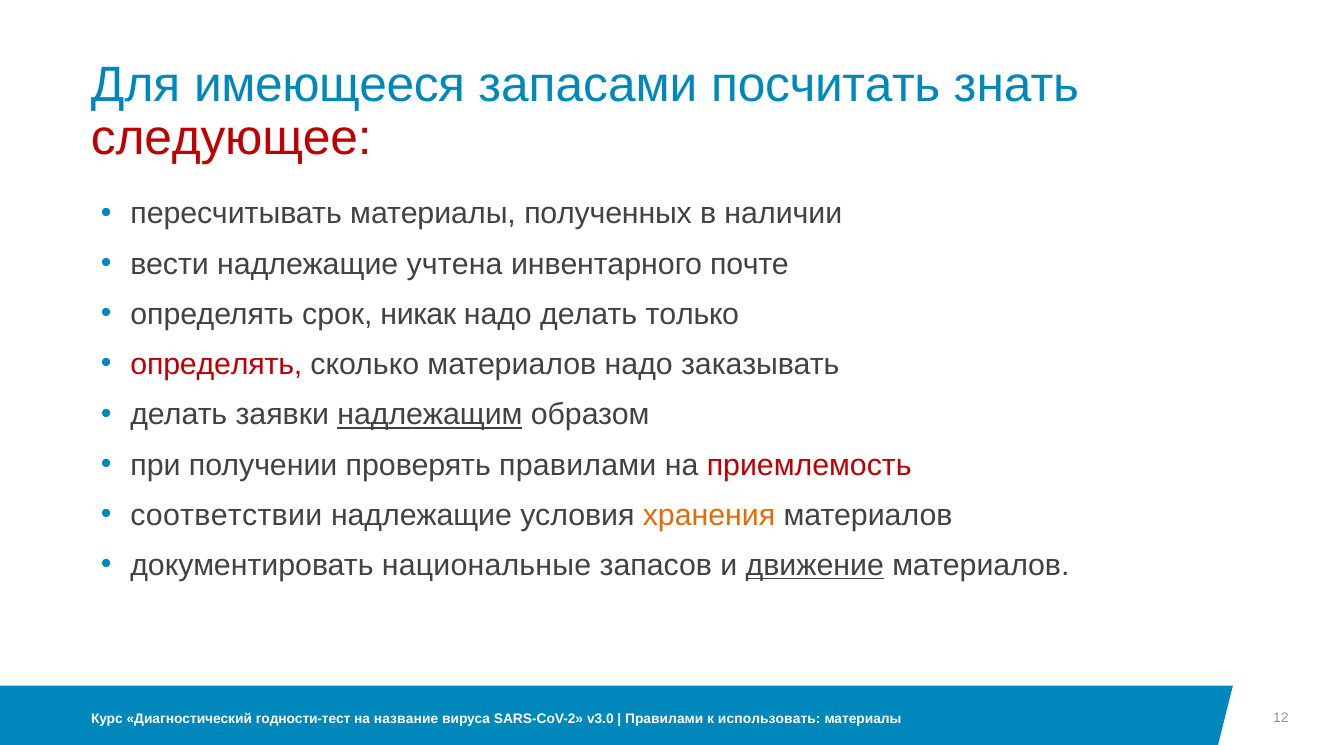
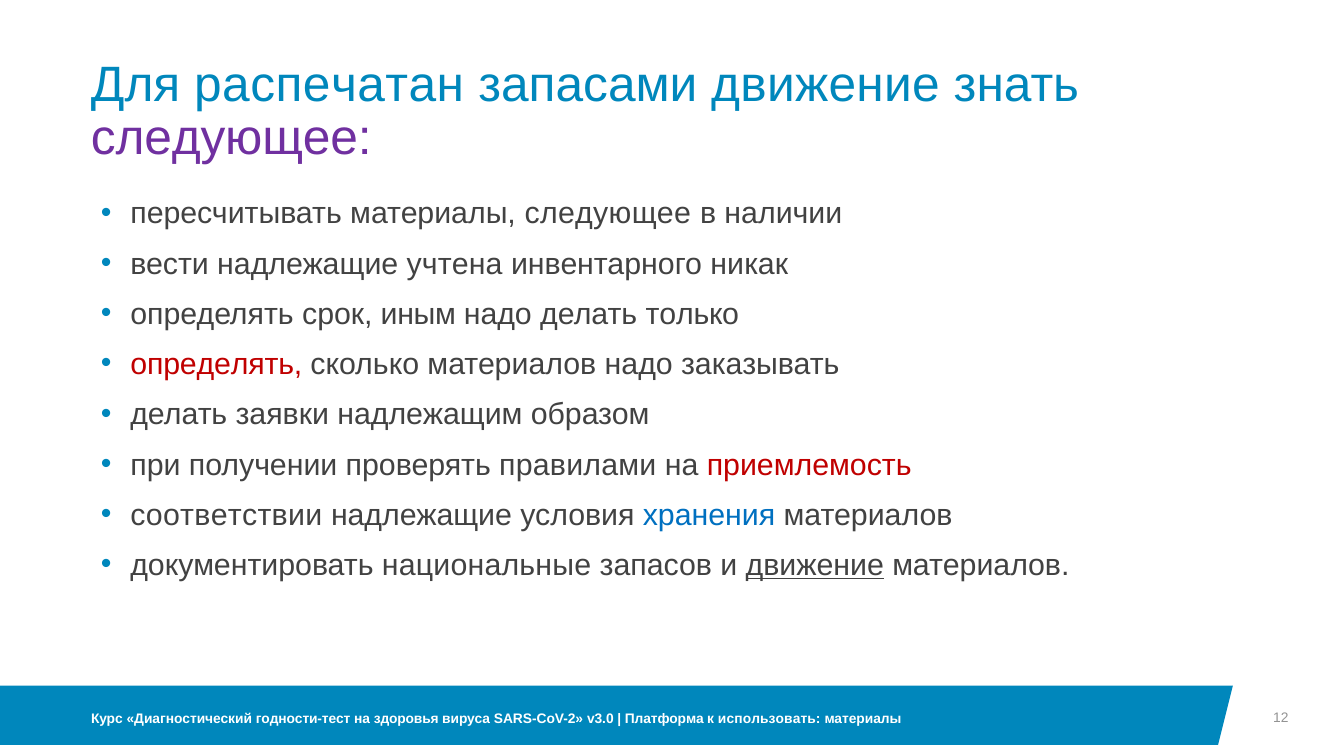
имеющееся: имеющееся -> распечатан
запасами посчитать: посчитать -> движение
следующее at (231, 138) colour: red -> purple
материалы полученных: полученных -> следующее
почте: почте -> никак
никак: никак -> иным
надлежащим underline: present -> none
хранения colour: orange -> blue
название: название -> здоровья
Правилами at (664, 718): Правилами -> Платформа
